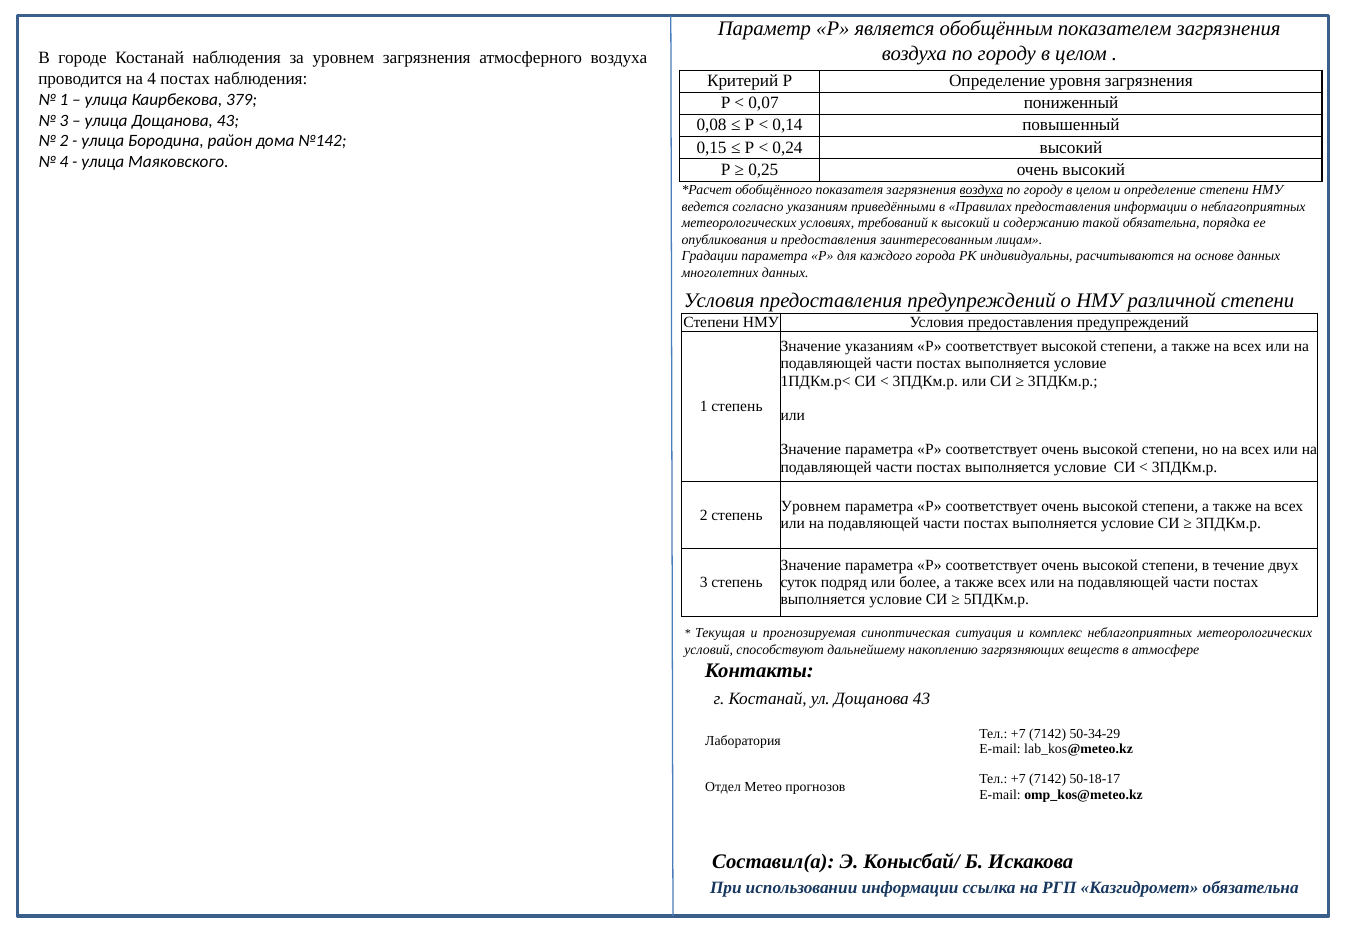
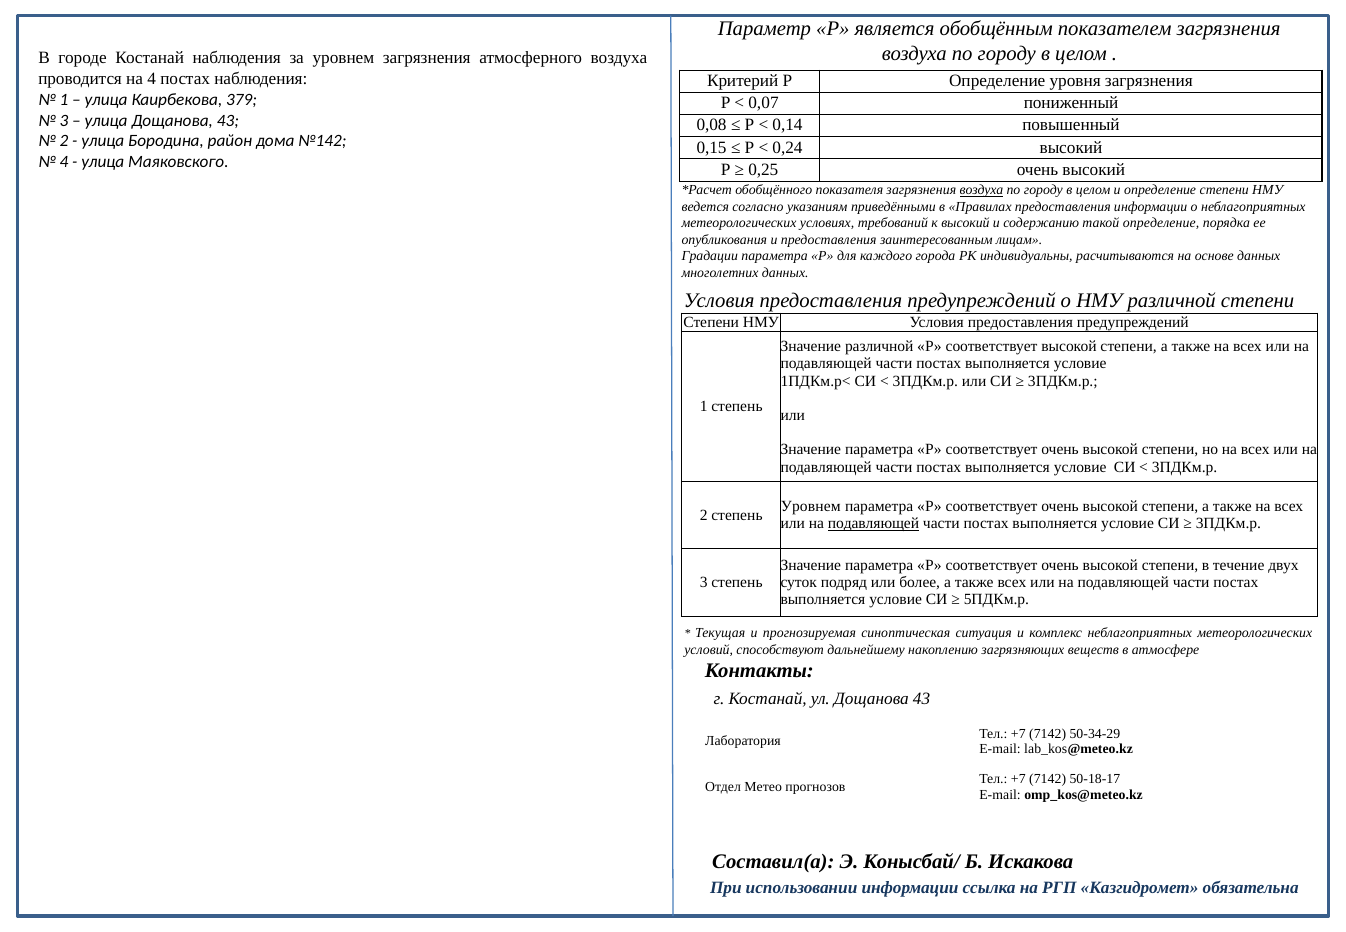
такой обязательна: обязательна -> определение
Значение указаниям: указаниям -> различной
подавляющей at (873, 524) underline: none -> present
